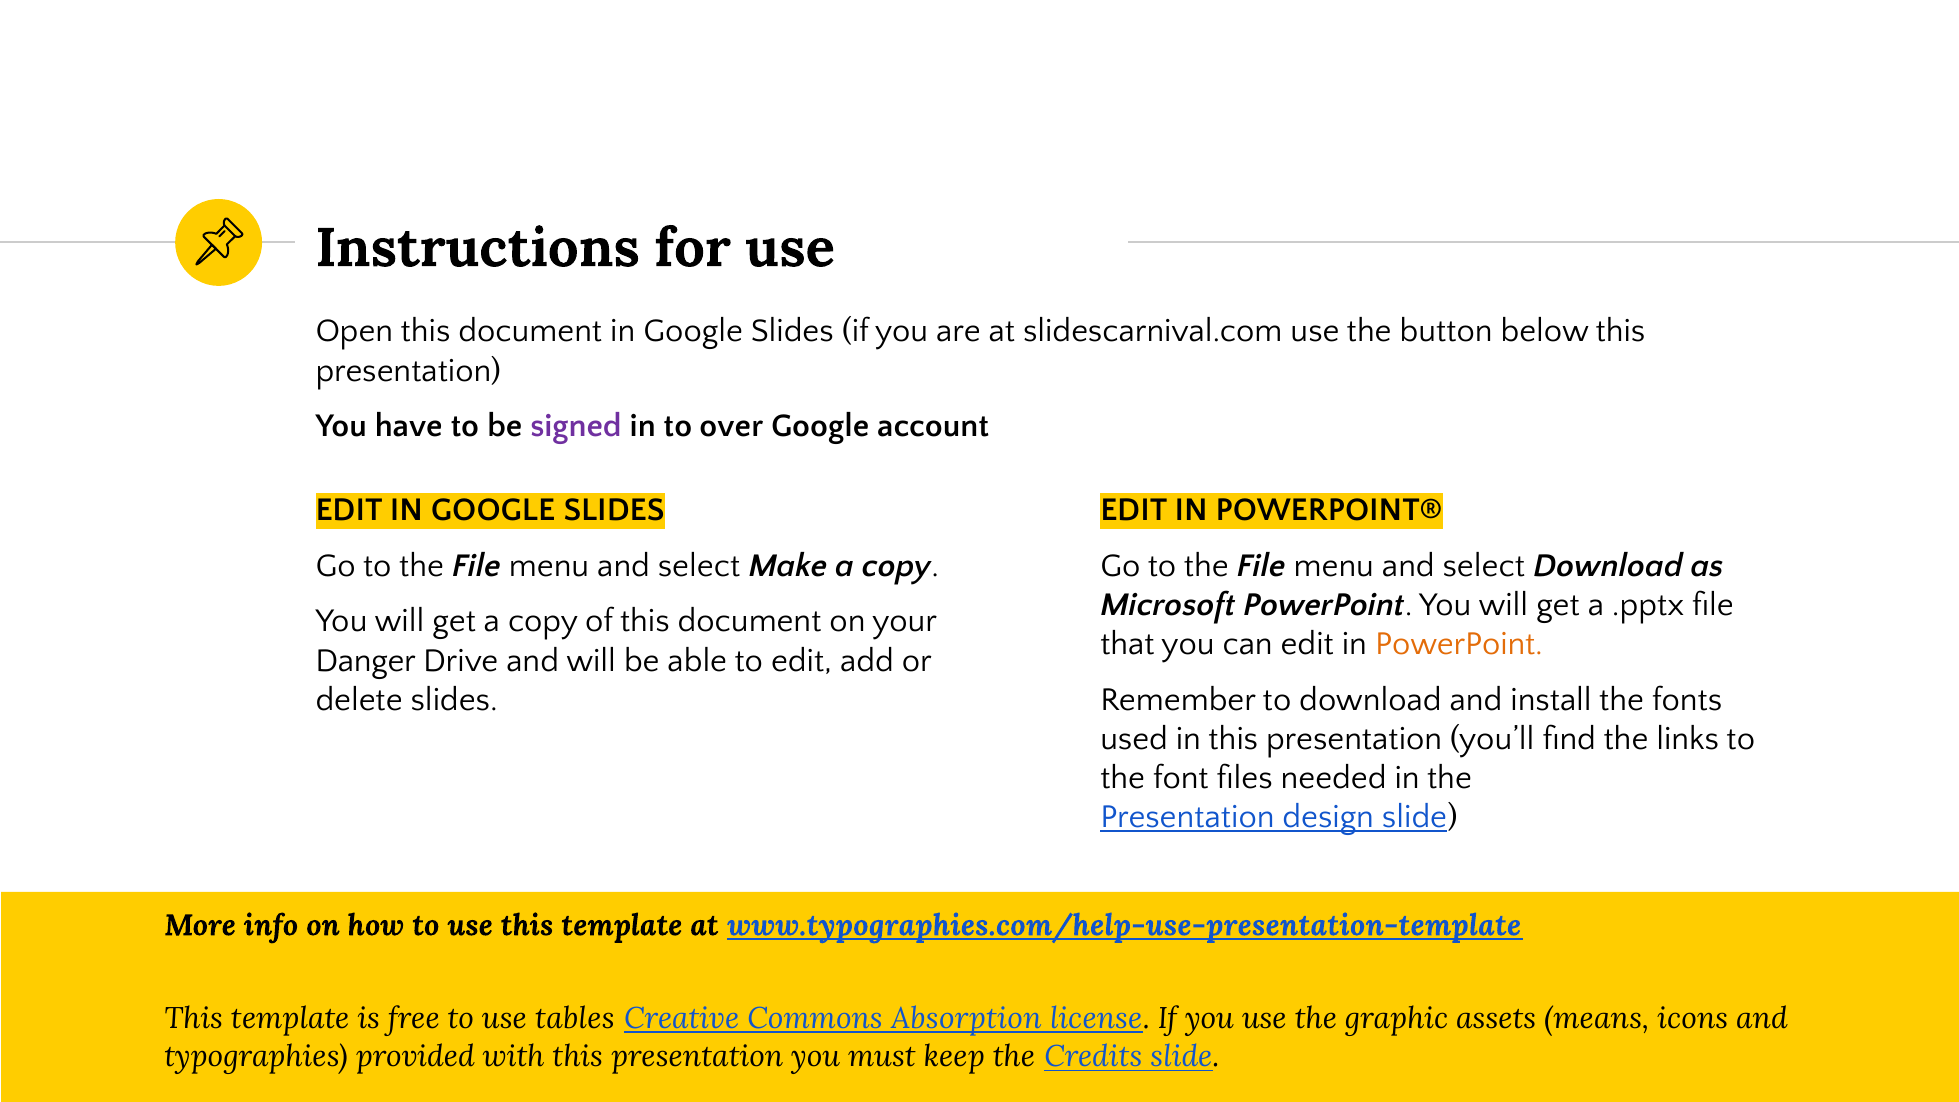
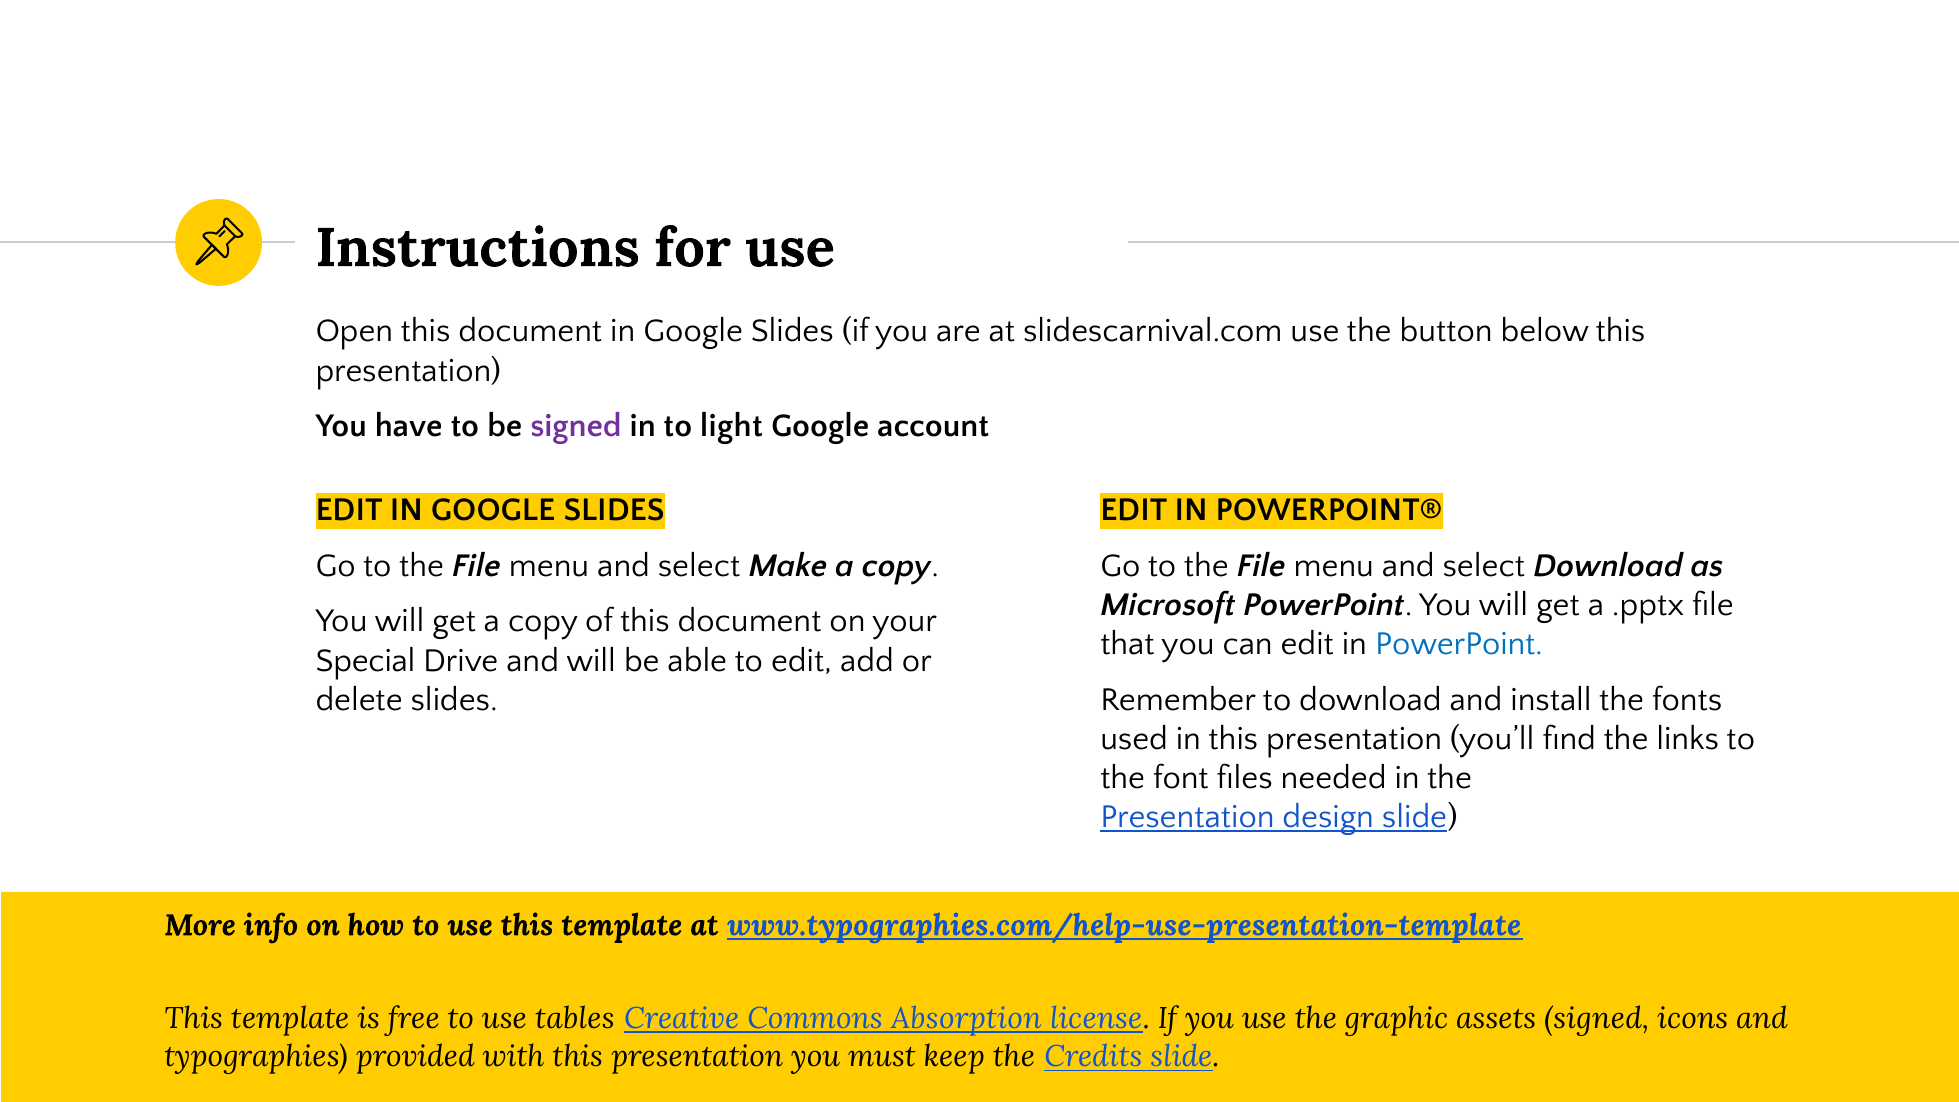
over: over -> light
PowerPoint at (1459, 644) colour: orange -> blue
Danger: Danger -> Special
assets means: means -> signed
